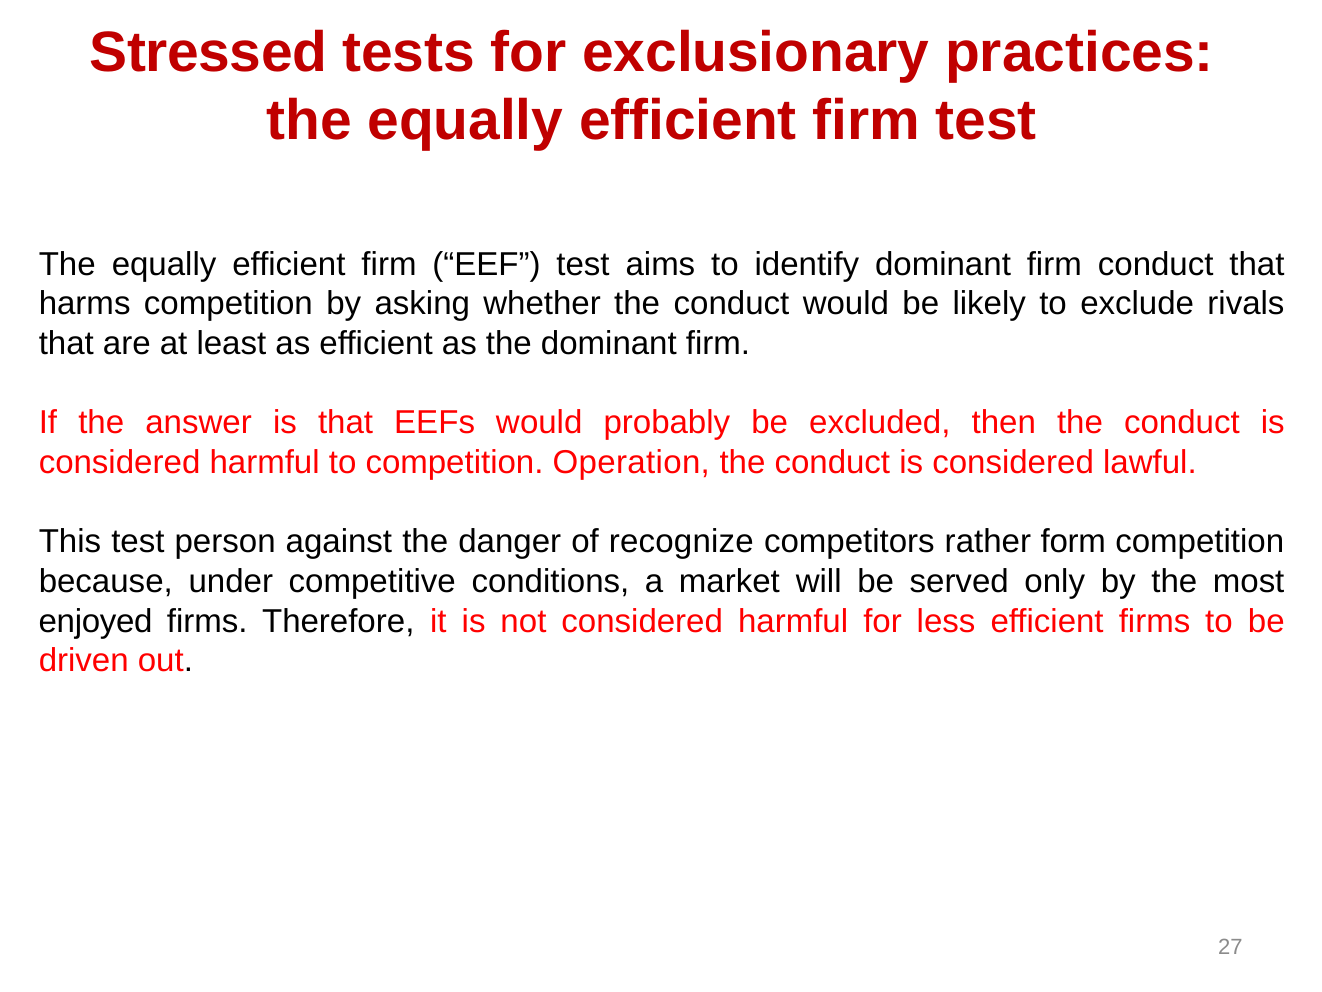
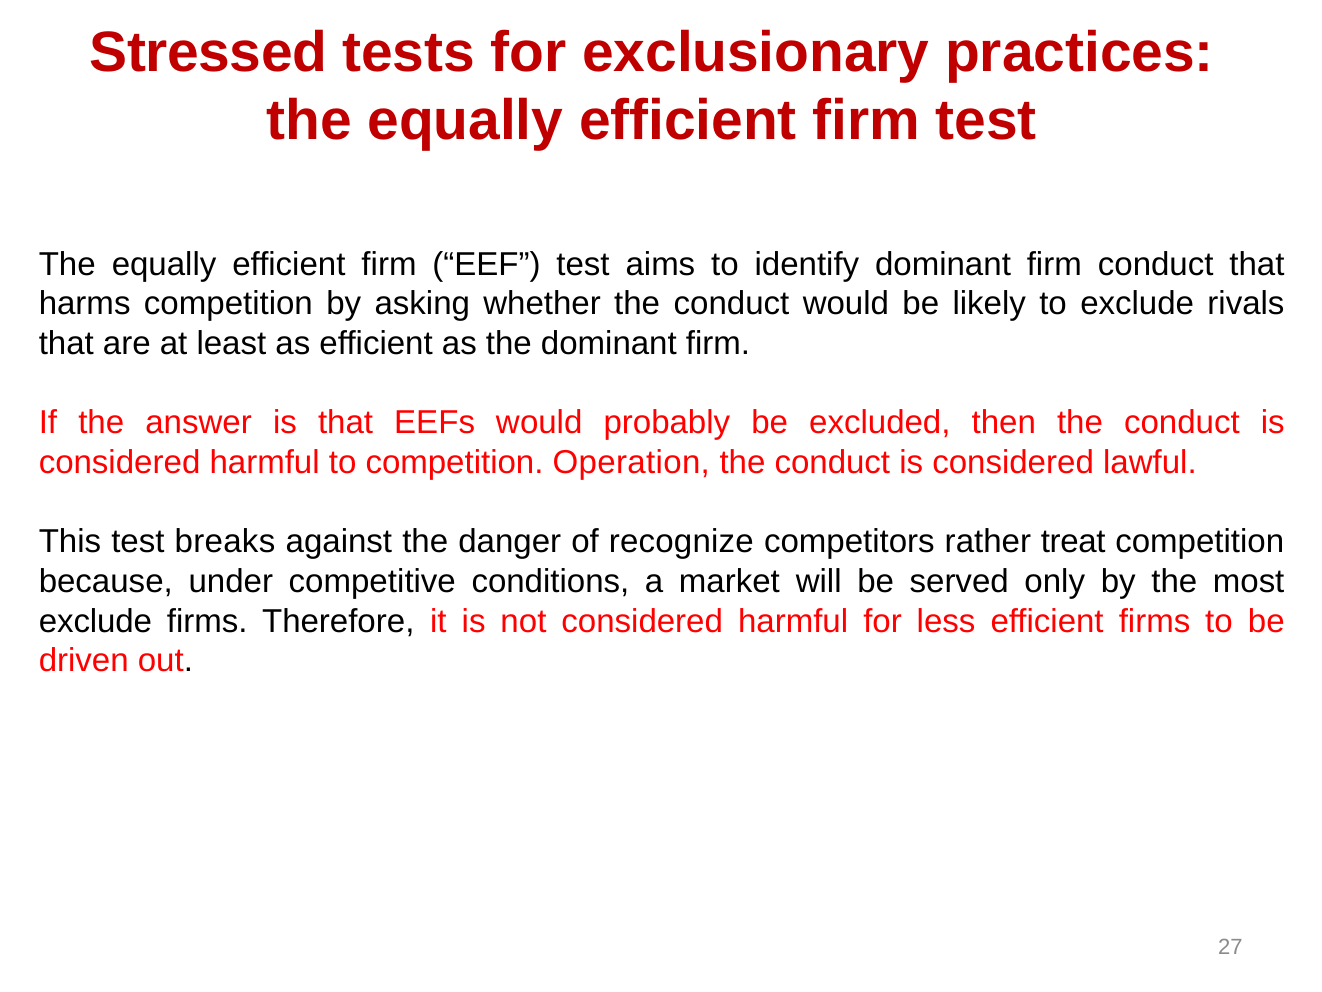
person: person -> breaks
form: form -> treat
enjoyed at (96, 621): enjoyed -> exclude
